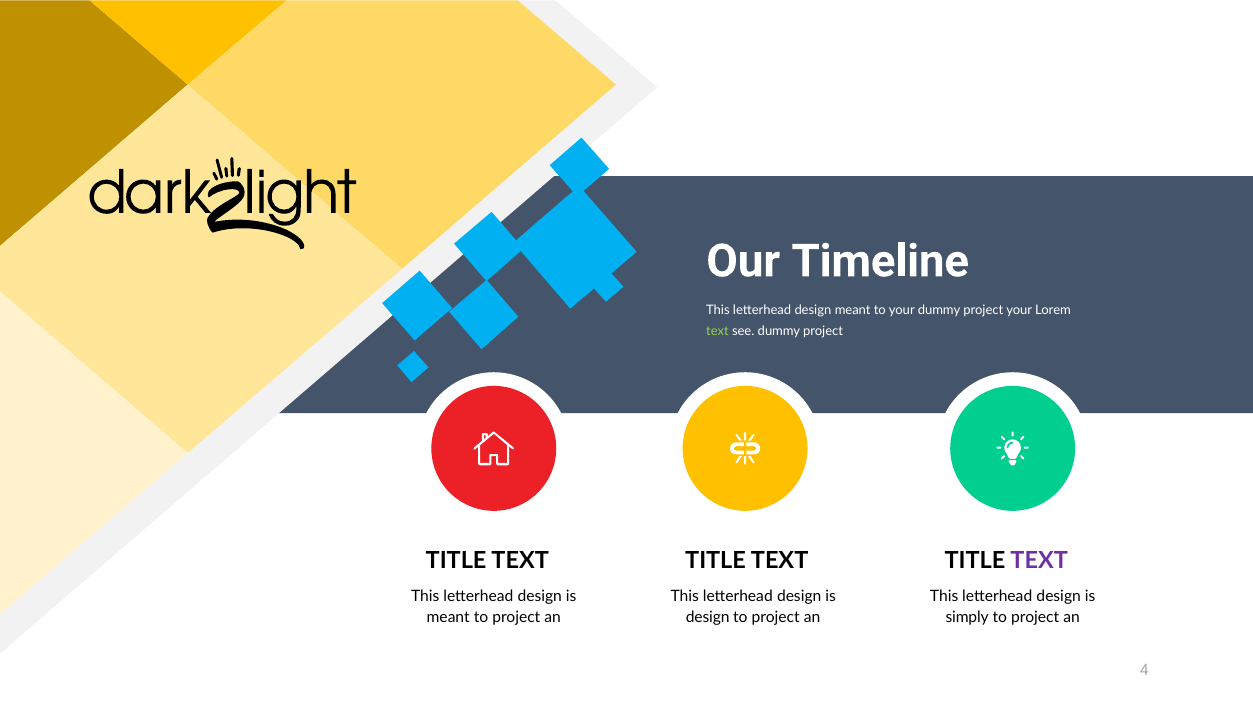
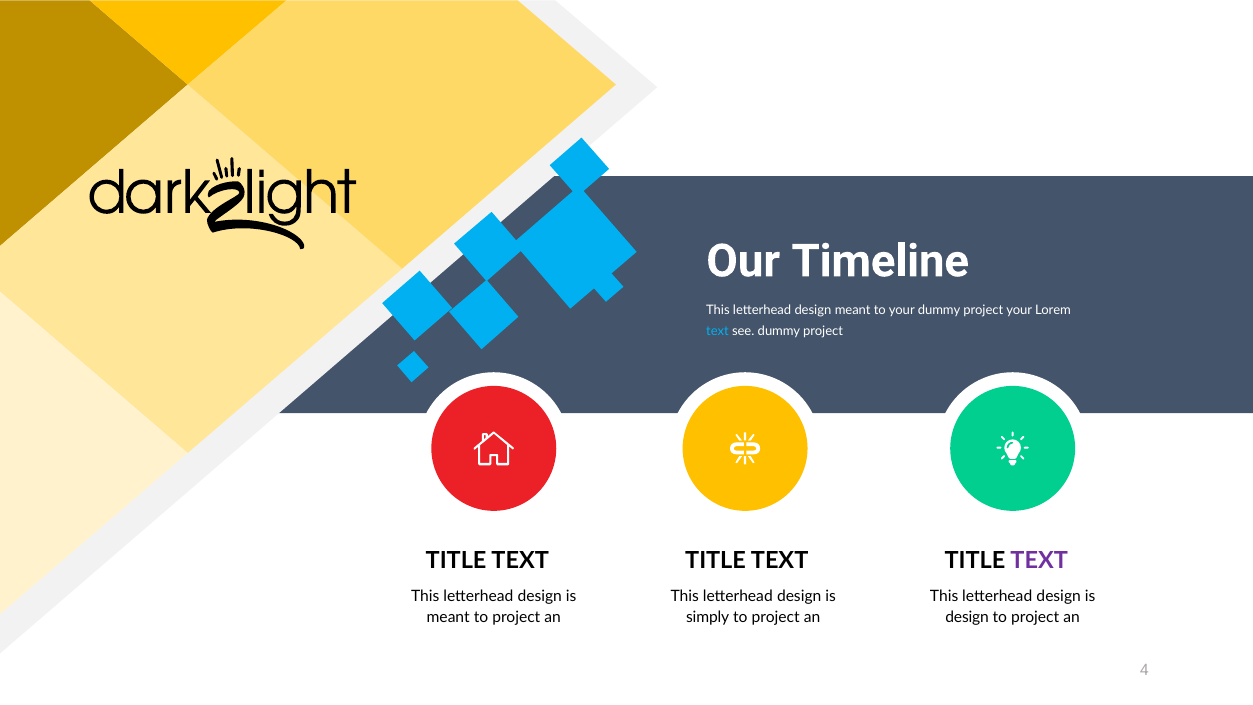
text at (717, 331) colour: light green -> light blue
design at (708, 617): design -> simply
simply at (967, 617): simply -> design
